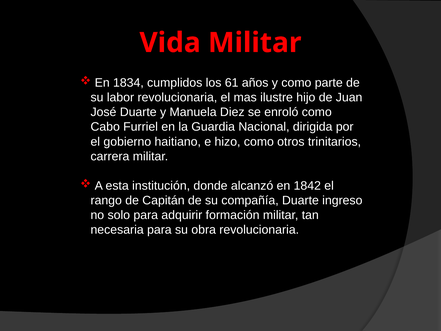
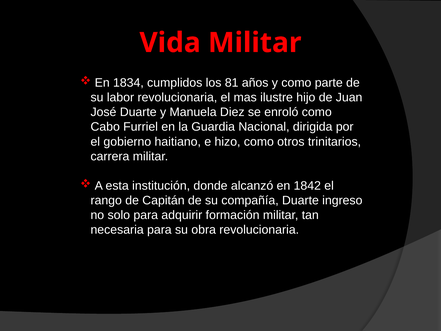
61: 61 -> 81
